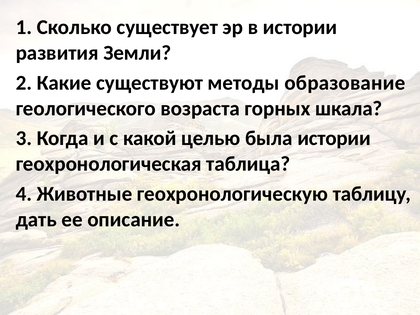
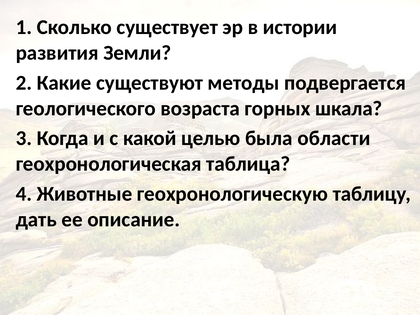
образование: образование -> подвергается
была истории: истории -> области
